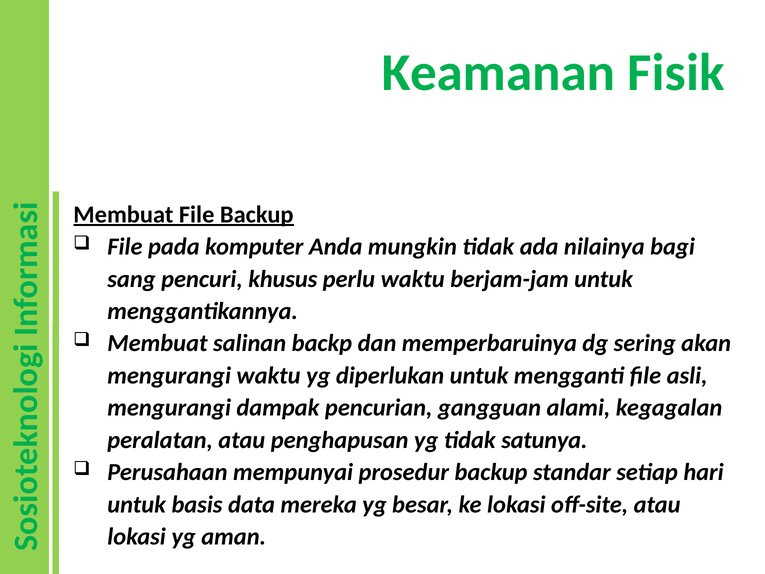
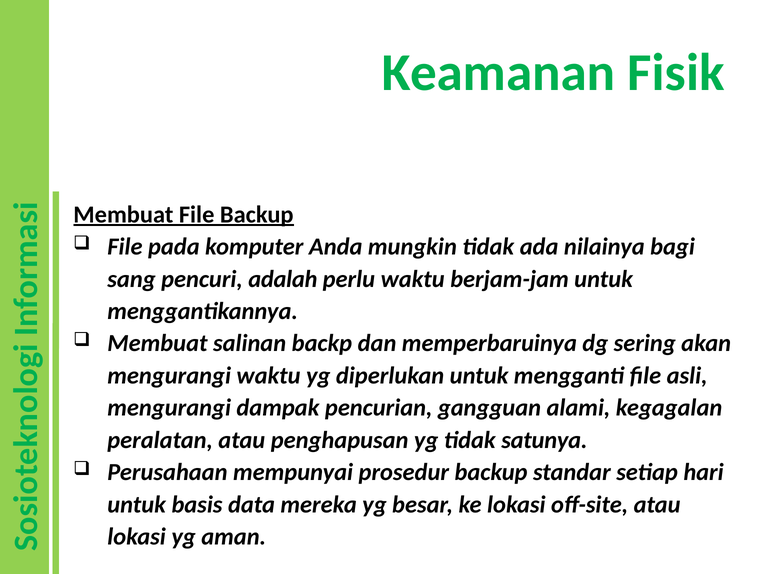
khusus: khusus -> adalah
